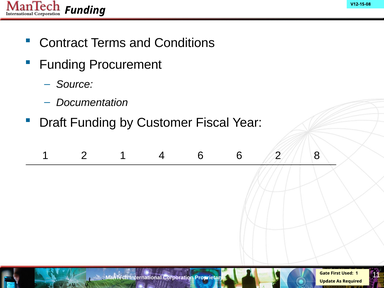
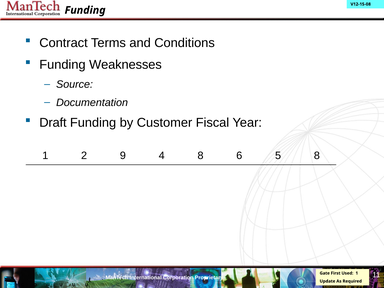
Procurement: Procurement -> Weaknesses
2 1: 1 -> 9
4 6: 6 -> 8
6 2: 2 -> 5
